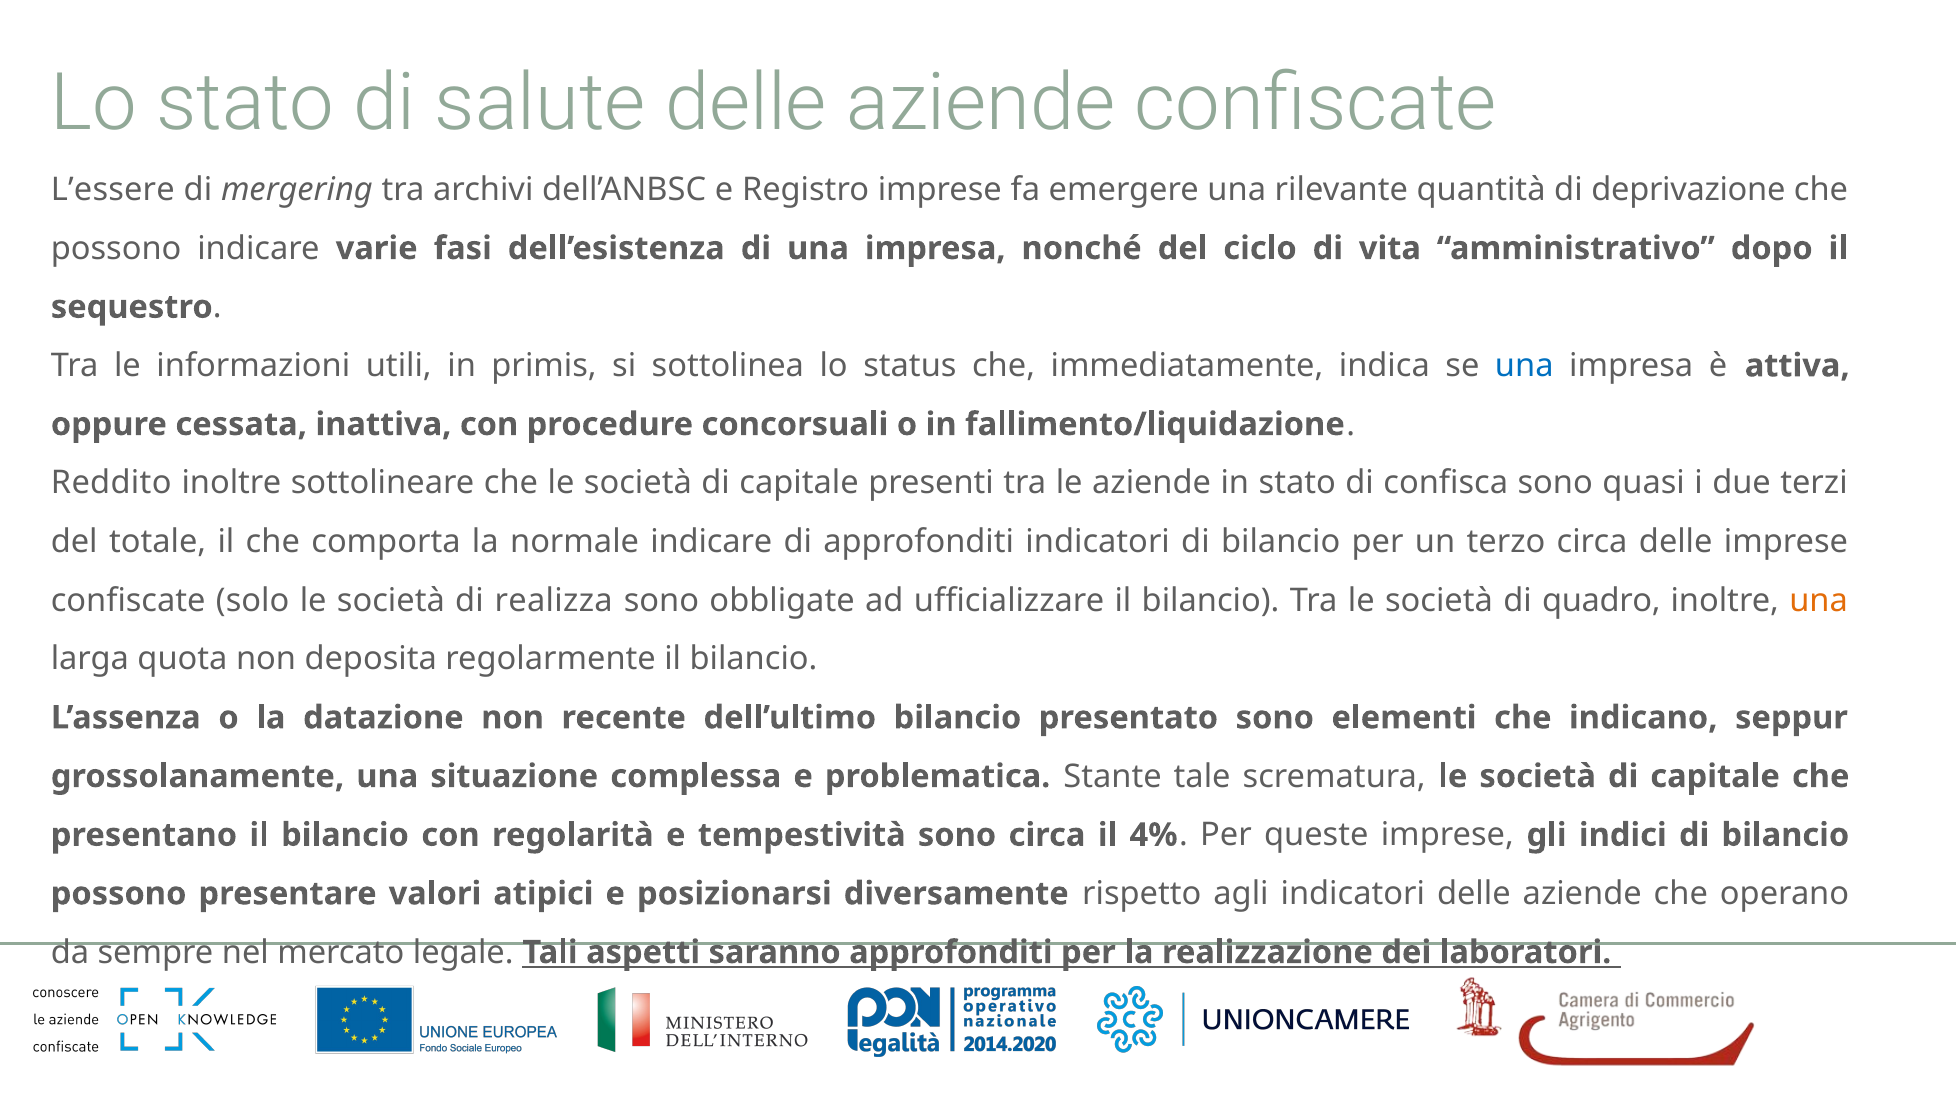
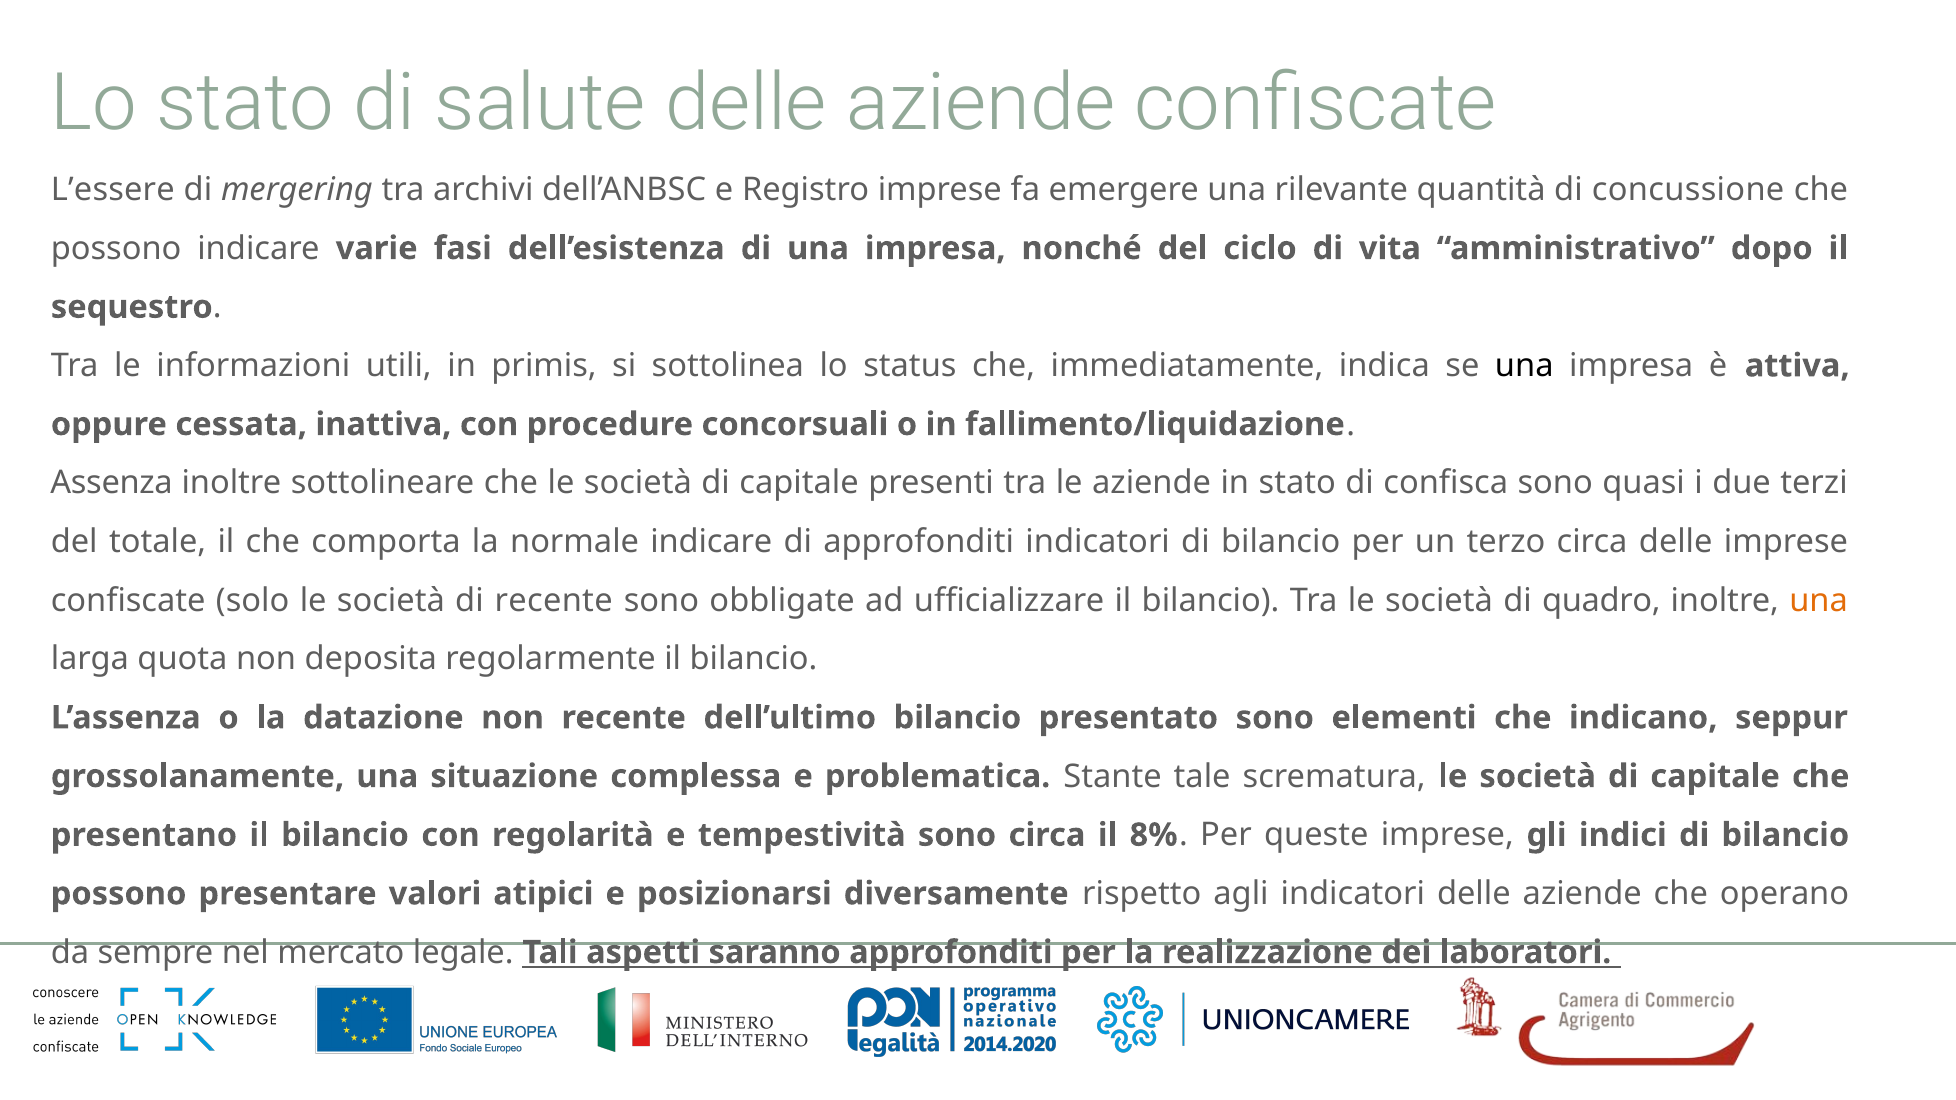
deprivazione: deprivazione -> concussione
una at (1524, 366) colour: blue -> black
Reddito: Reddito -> Assenza
di realizza: realizza -> recente
4%: 4% -> 8%
